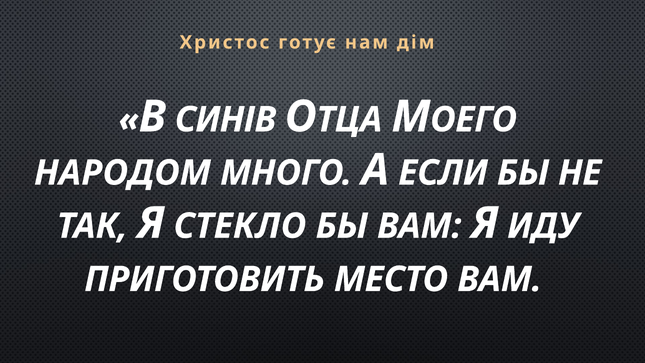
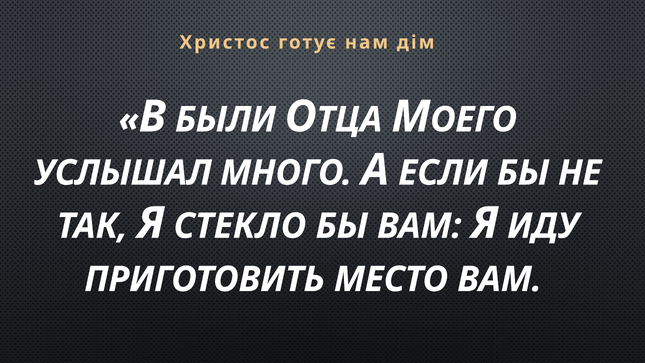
СИНІВ: СИНІВ -> БЫЛИ
НАРОДОМ: НАРОДОМ -> УСЛЫШАЛ
